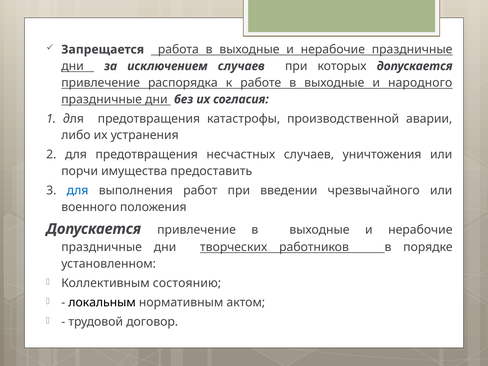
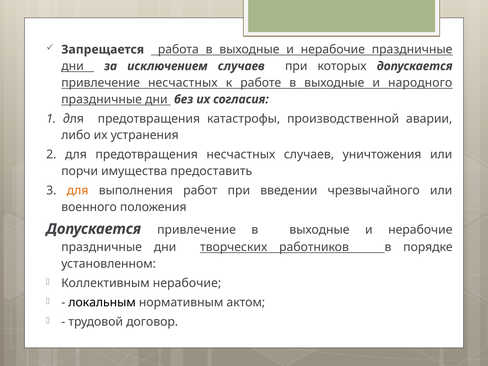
привлечение распорядка: распорядка -> несчастных
для at (78, 190) colour: blue -> orange
Коллективным состоянию: состоянию -> нерабочие
